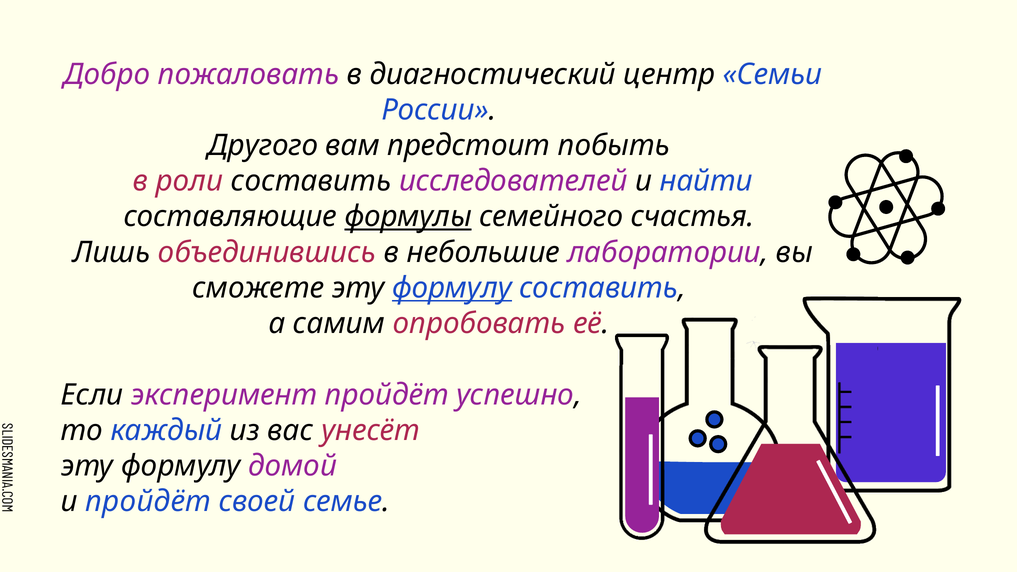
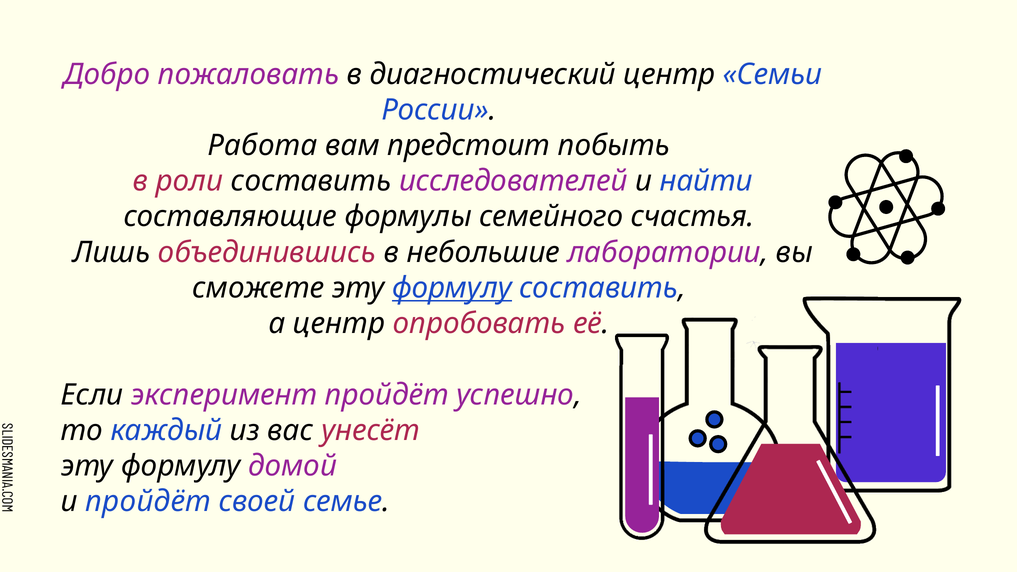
Другого: Другого -> Работа
формулы underline: present -> none
а самим: самим -> центр
